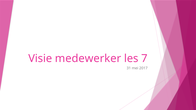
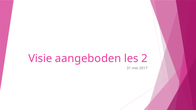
medewerker: medewerker -> aangeboden
7: 7 -> 2
